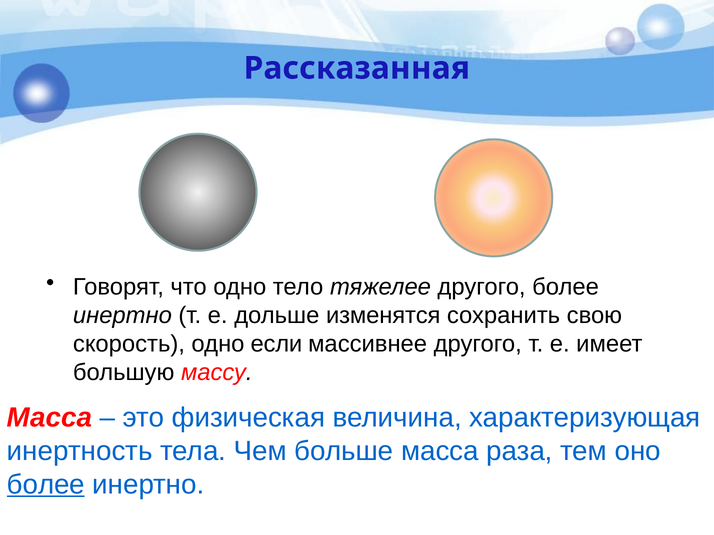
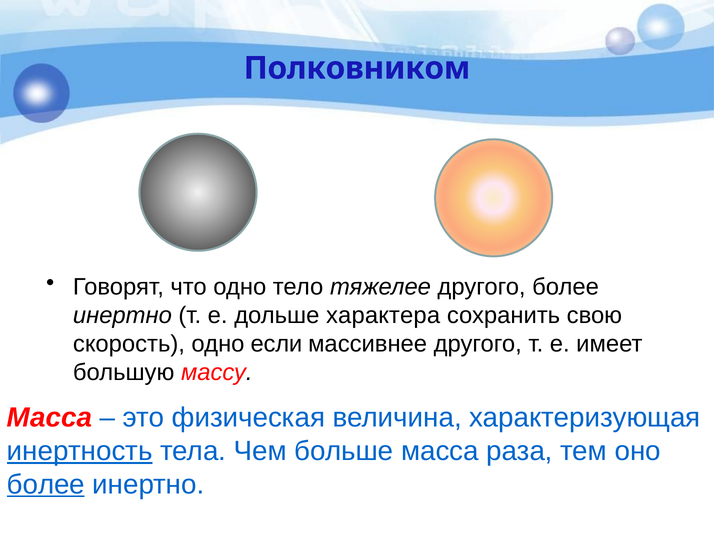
Рассказанная: Рассказанная -> Полковником
изменятся: изменятся -> характера
инертность underline: none -> present
